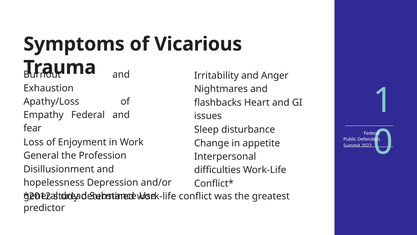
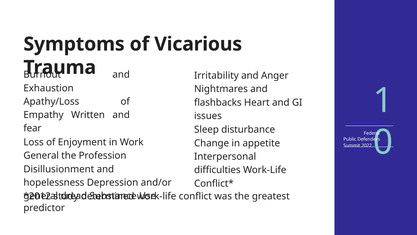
Empathy Federal: Federal -> Written
